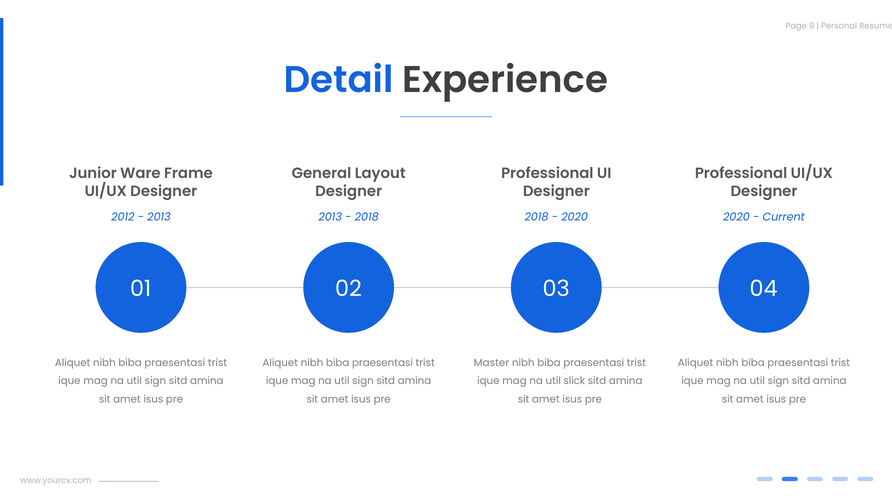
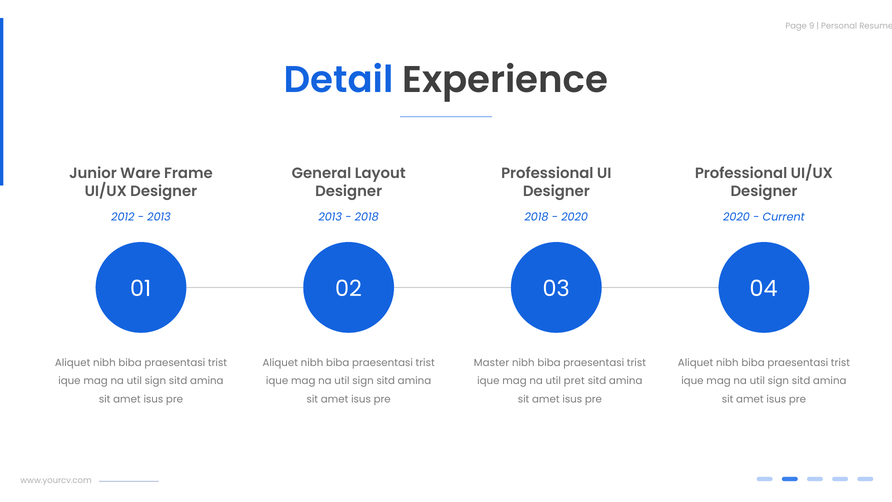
slick: slick -> pret
